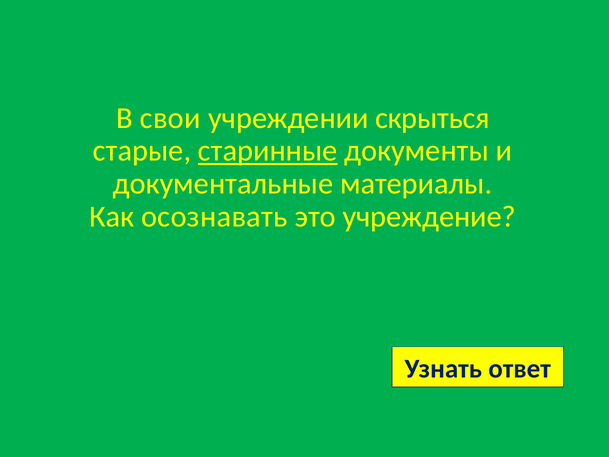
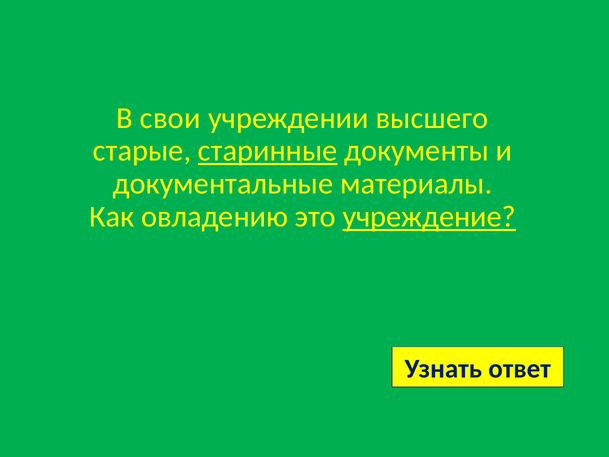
скрыться: скрыться -> высшего
осознавать: осознавать -> овладению
учреждение underline: none -> present
